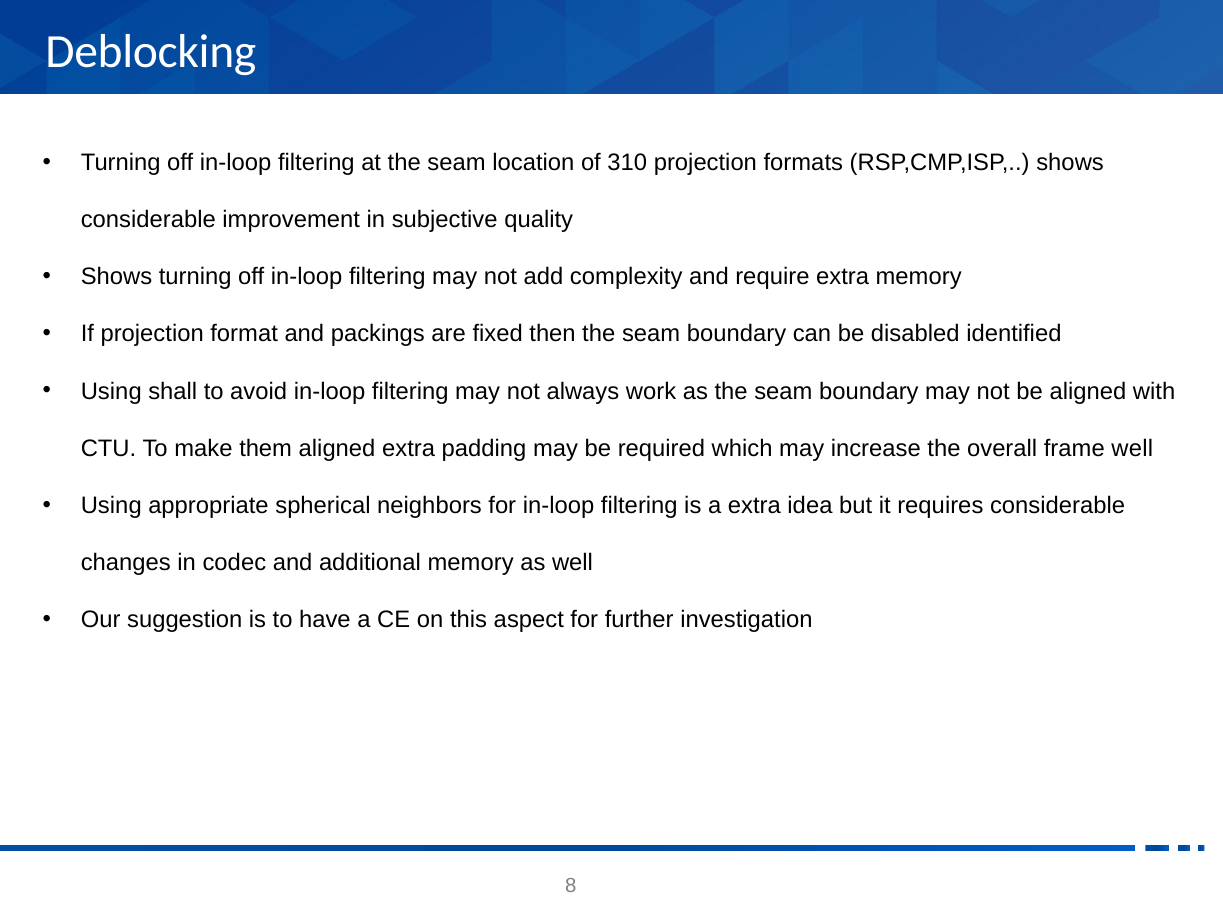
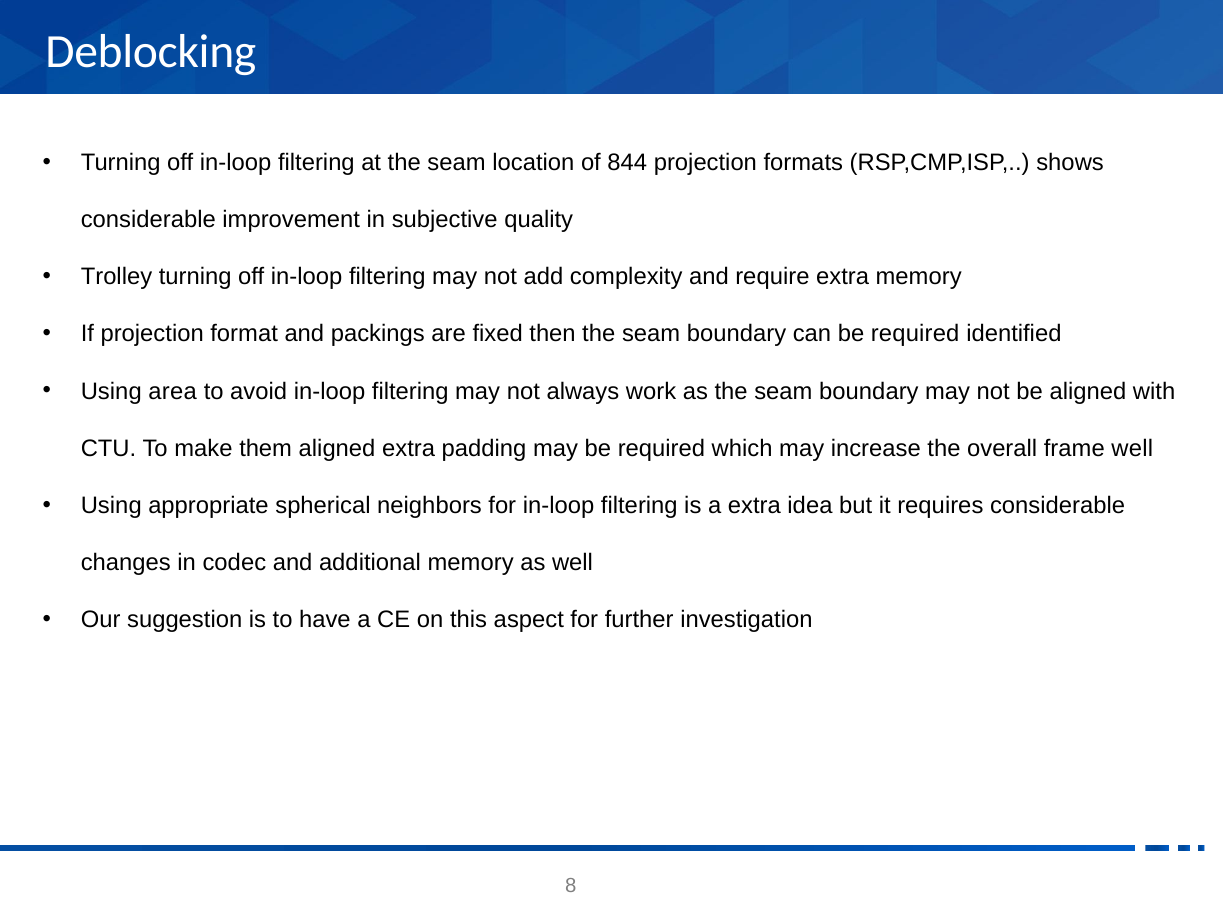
310: 310 -> 844
Shows at (117, 277): Shows -> Trolley
can be disabled: disabled -> required
shall: shall -> area
